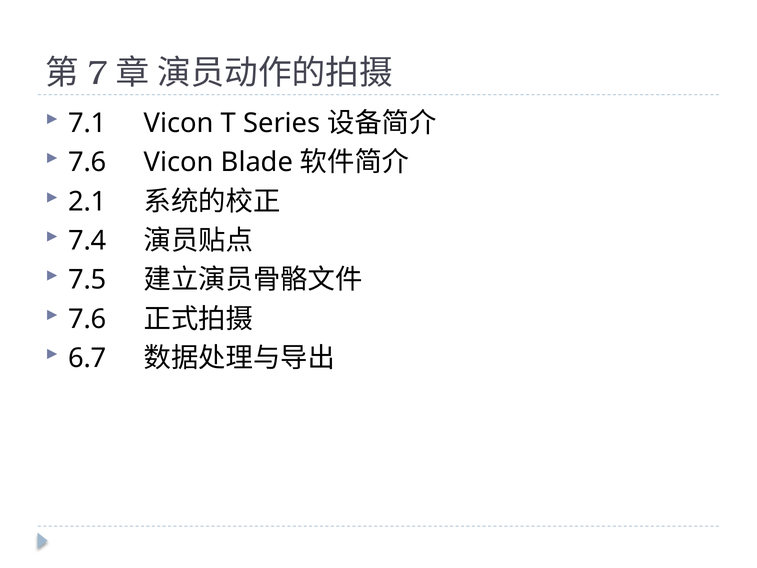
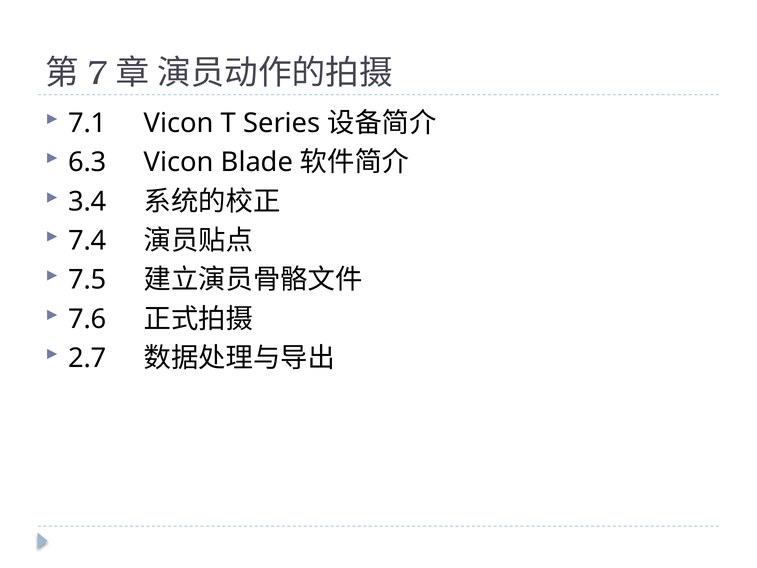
7.6 at (87, 162): 7.6 -> 6.3
2.1: 2.1 -> 3.4
6.7: 6.7 -> 2.7
